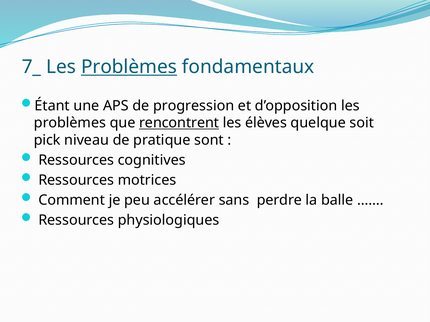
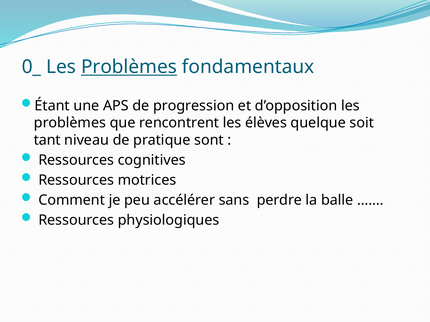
7_: 7_ -> 0_
rencontrent underline: present -> none
pick: pick -> tant
